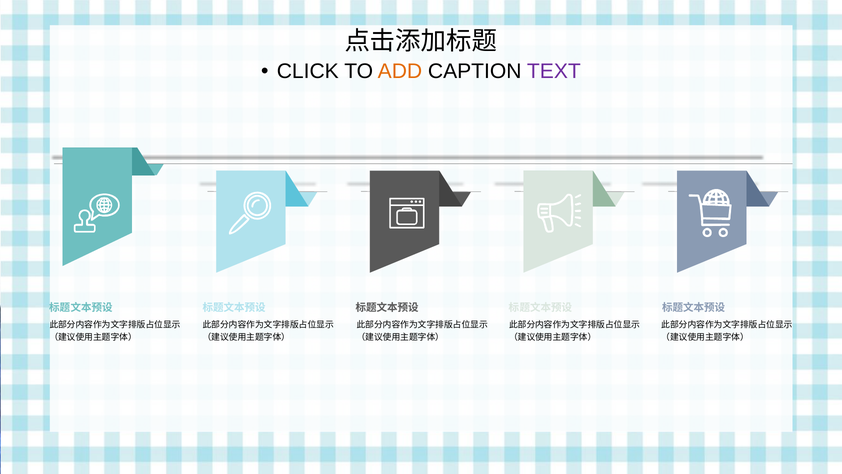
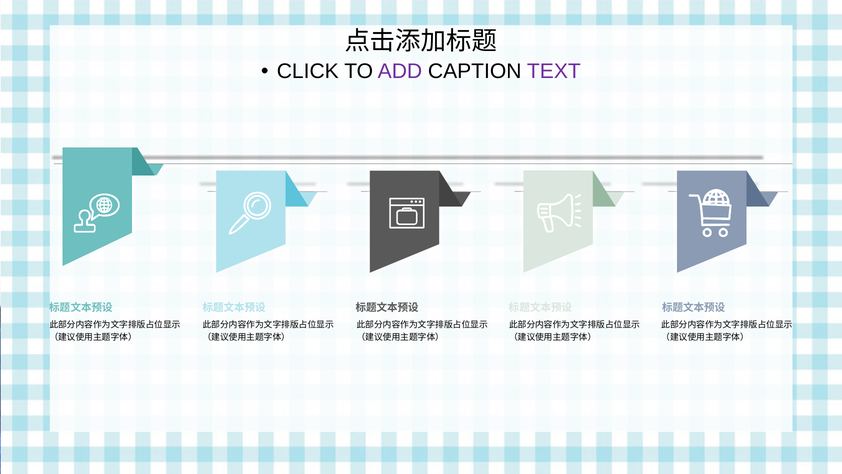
ADD colour: orange -> purple
